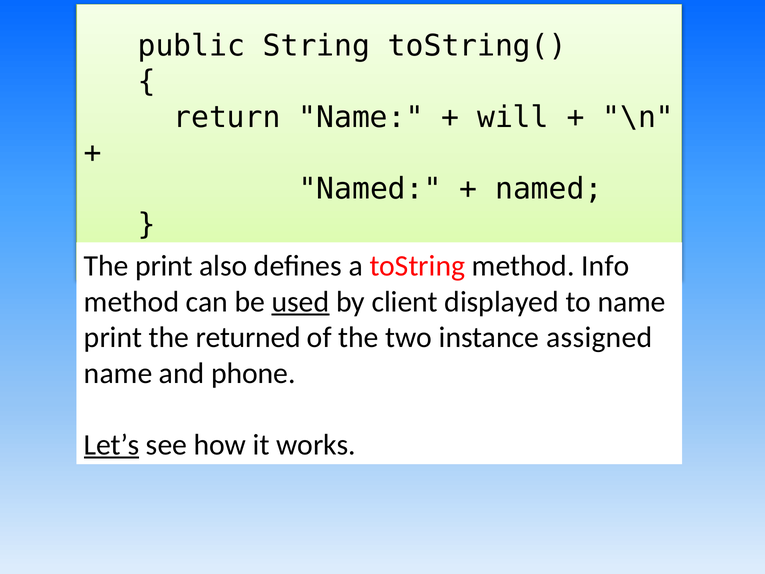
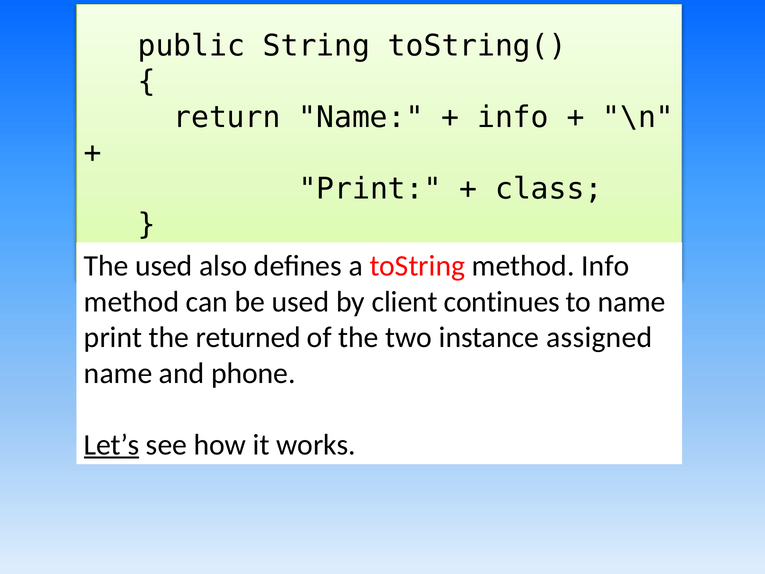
will at (513, 117): will -> info
Named at (370, 189): Named -> Print
named at (549, 189): named -> class
print at (164, 266): print -> used
used at (301, 302) underline: present -> none
displayed: displayed -> continues
